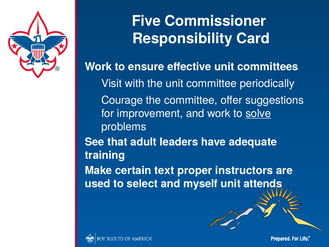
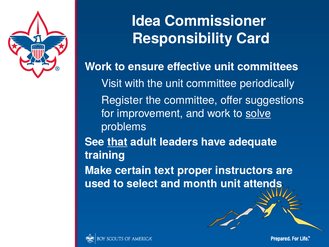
Five: Five -> Idea
Courage: Courage -> Register
that underline: none -> present
myself: myself -> month
